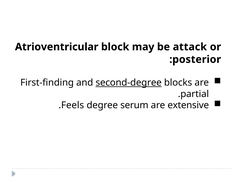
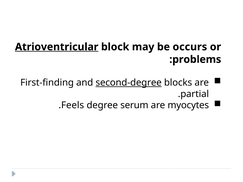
Atrioventricular underline: none -> present
attack: attack -> occurs
posterior: posterior -> problems
extensive: extensive -> myocytes
